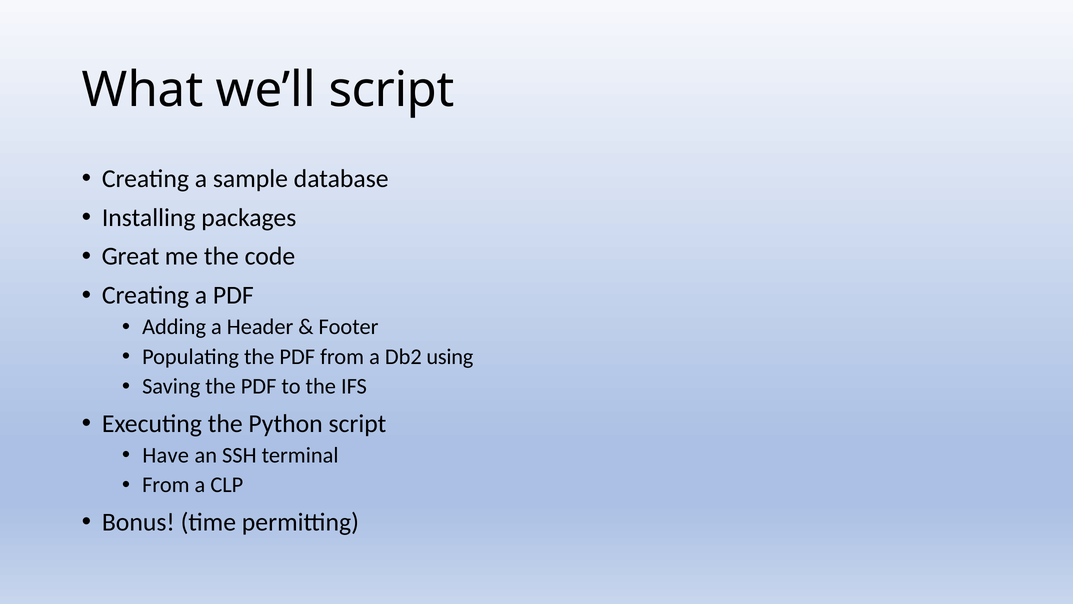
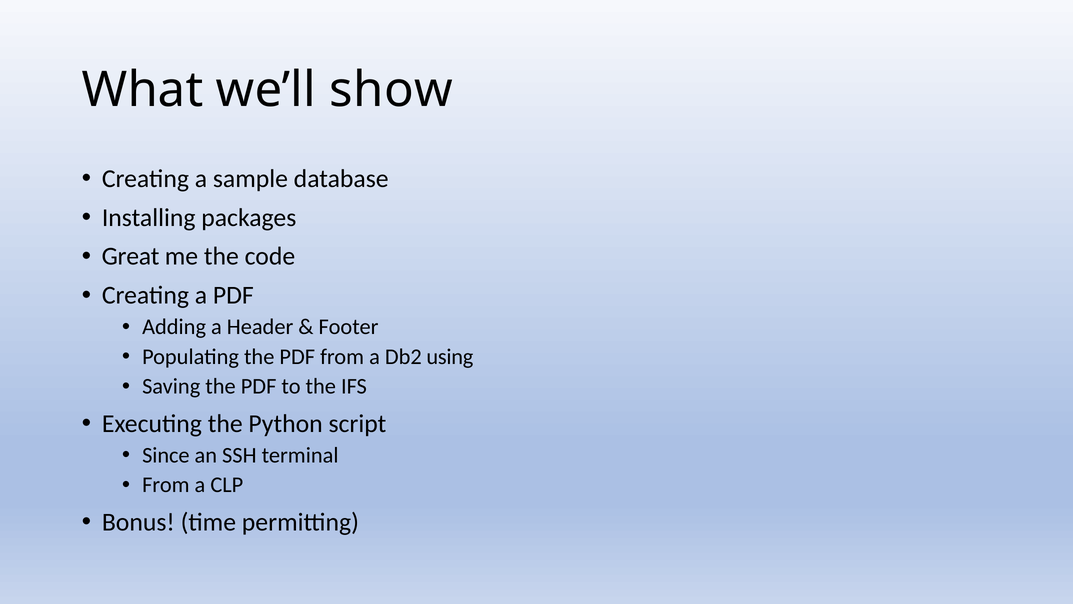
we’ll script: script -> show
Have: Have -> Since
